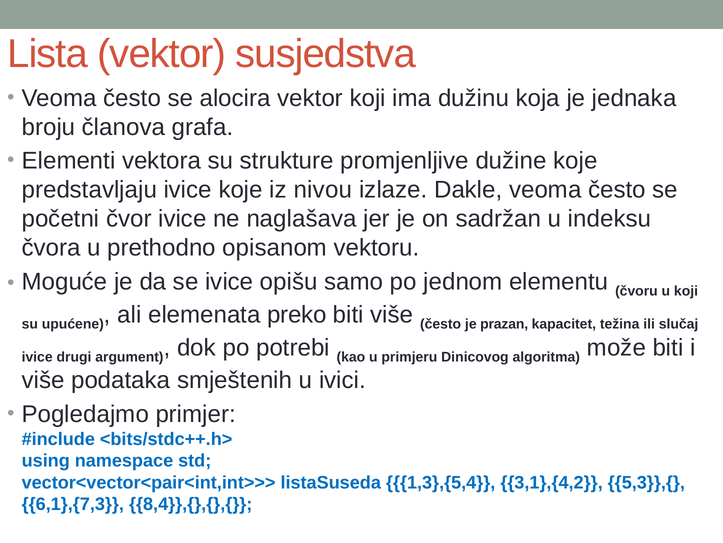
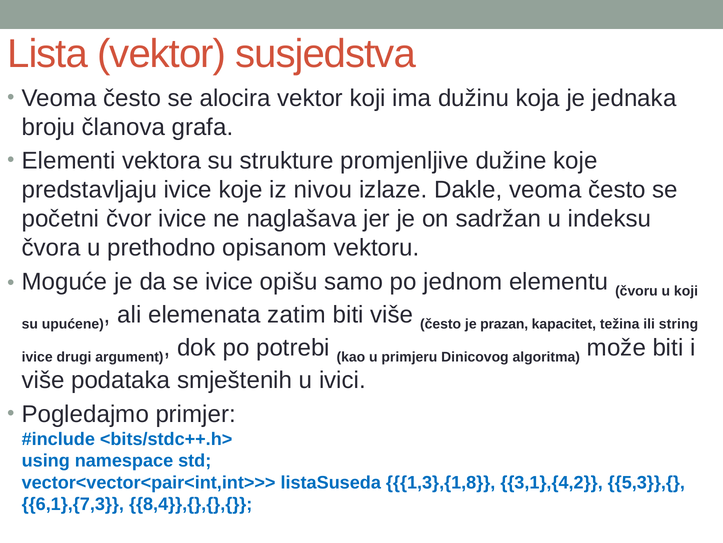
preko: preko -> zatim
slučaj: slučaj -> string
1,3},{5,4: 1,3},{5,4 -> 1,3},{1,8
